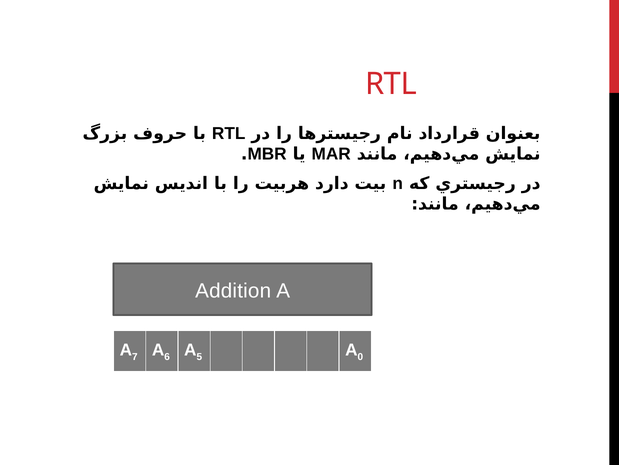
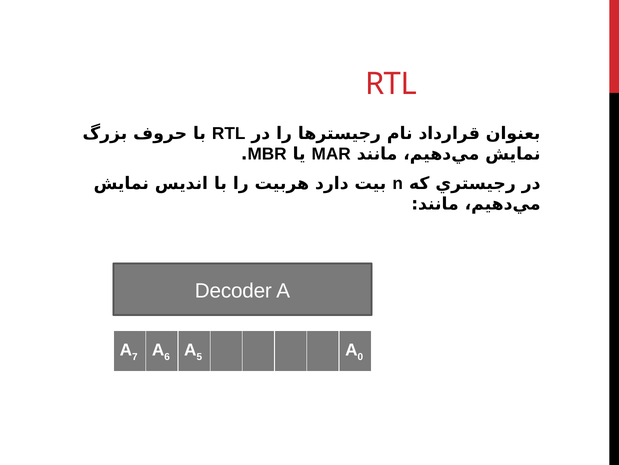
Addition: Addition -> Decoder
